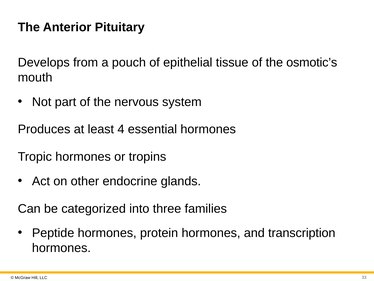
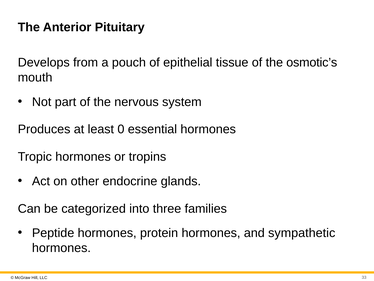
4: 4 -> 0
transcription: transcription -> sympathetic
